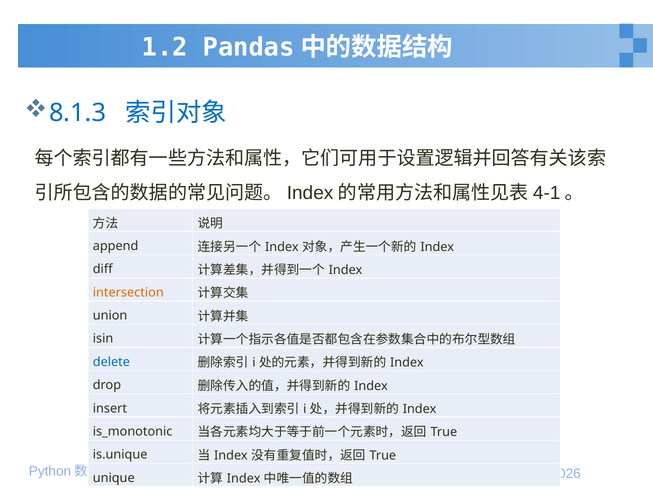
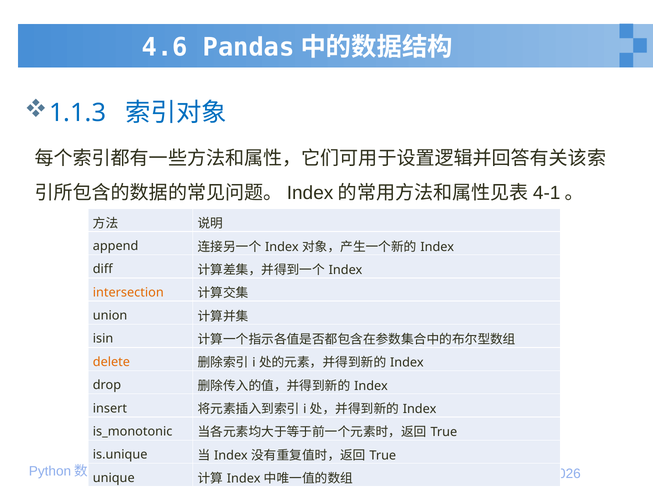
1.2: 1.2 -> 4.6
8.1.3: 8.1.3 -> 1.1.3
delete colour: blue -> orange
